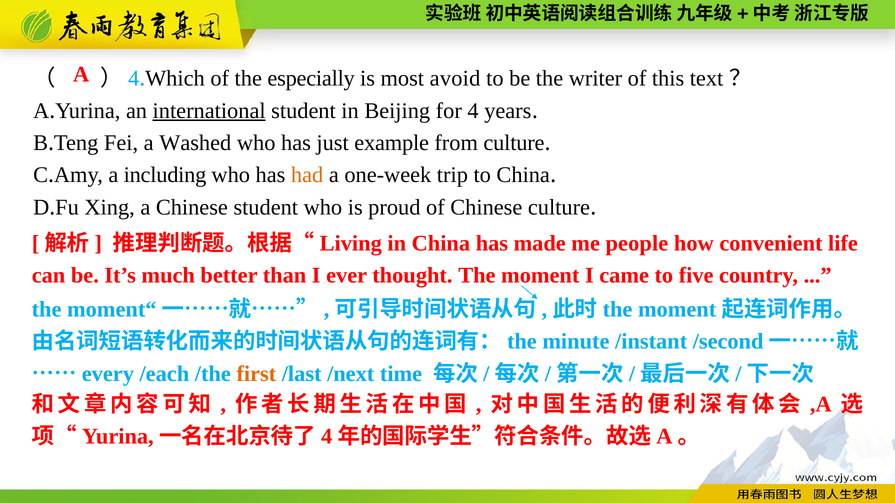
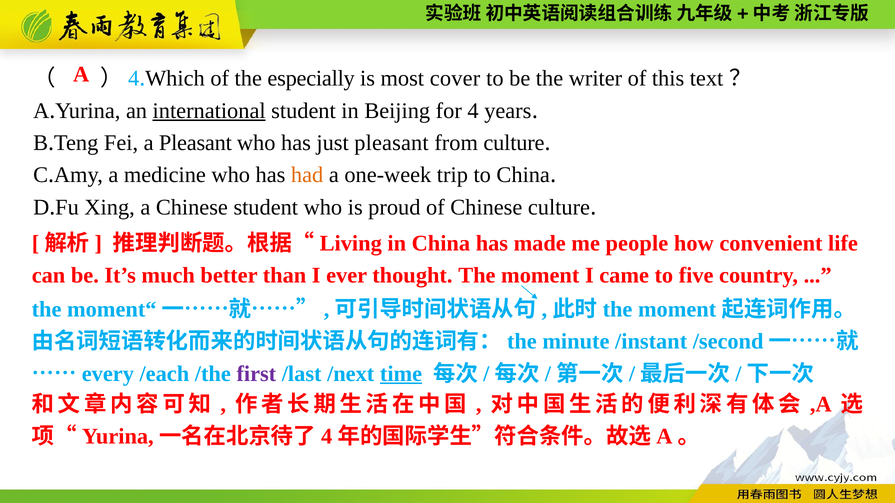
avoid: avoid -> cover
a Washed: Washed -> Pleasant
just example: example -> pleasant
including: including -> medicine
first colour: orange -> purple
time underline: none -> present
